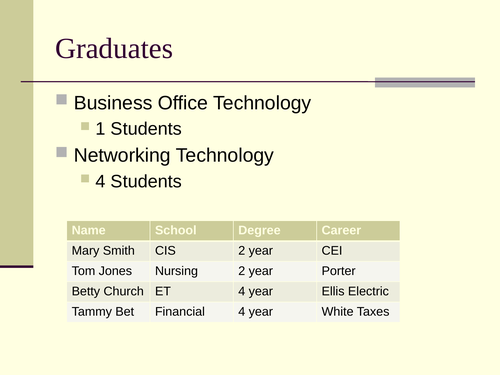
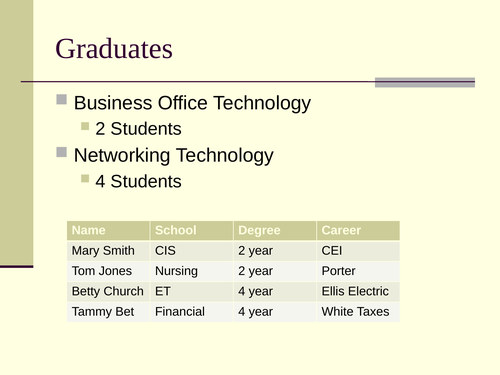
1 at (101, 129): 1 -> 2
